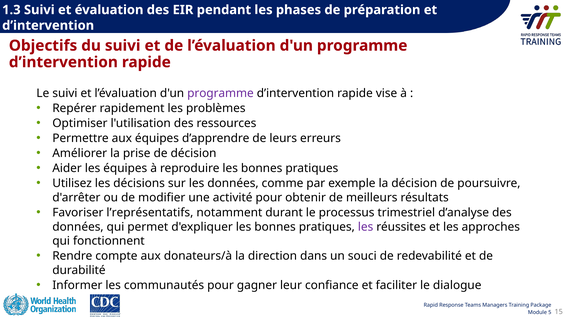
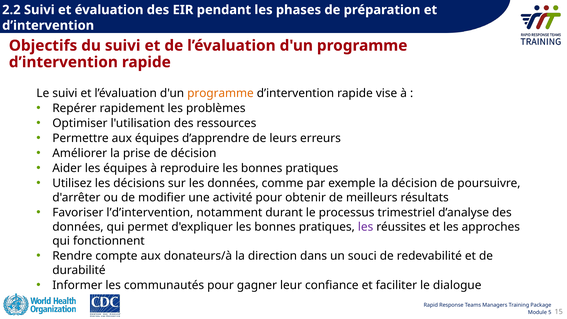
1.3: 1.3 -> 2.2
programme at (220, 93) colour: purple -> orange
l’représentatifs: l’représentatifs -> l’dʼintervention
